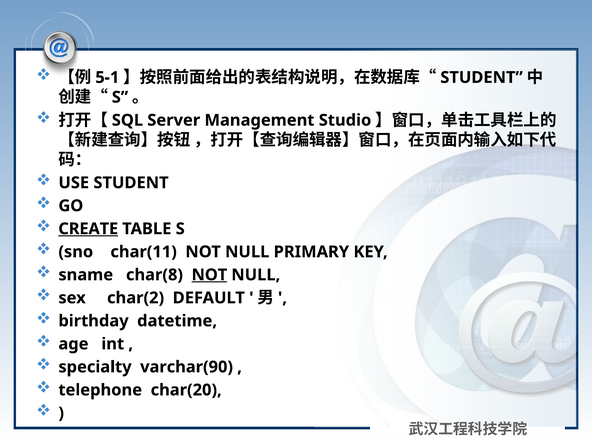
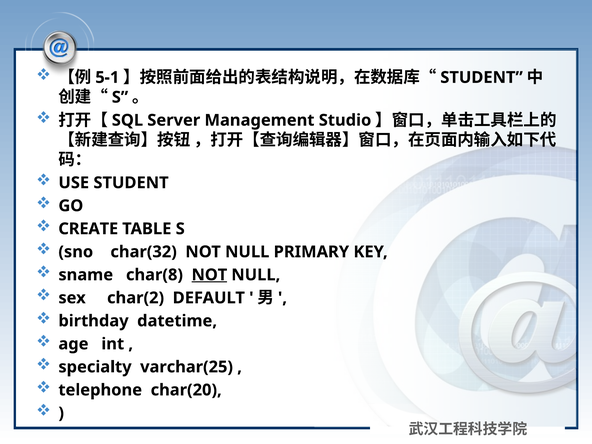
CREATE underline: present -> none
char(11: char(11 -> char(32
varchar(90: varchar(90 -> varchar(25
